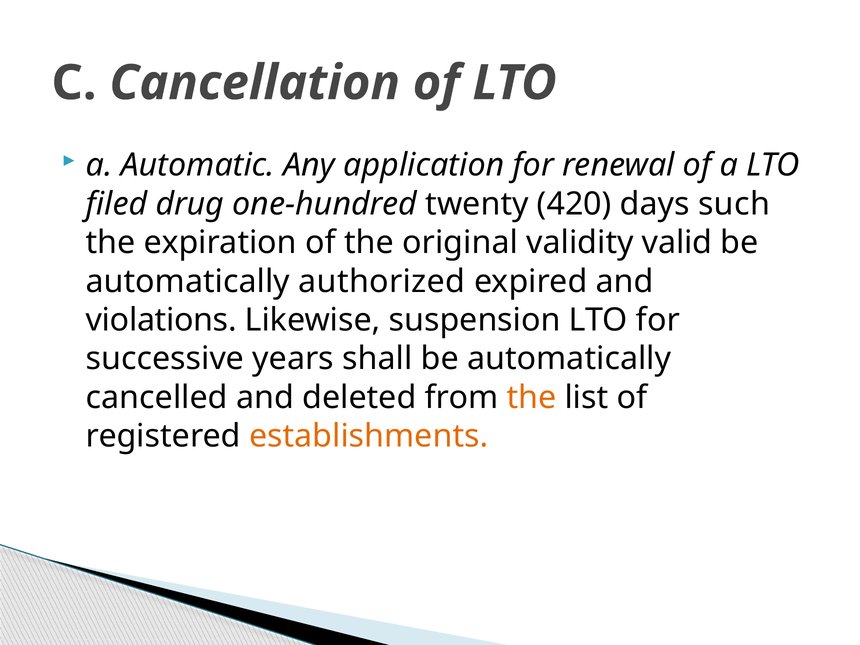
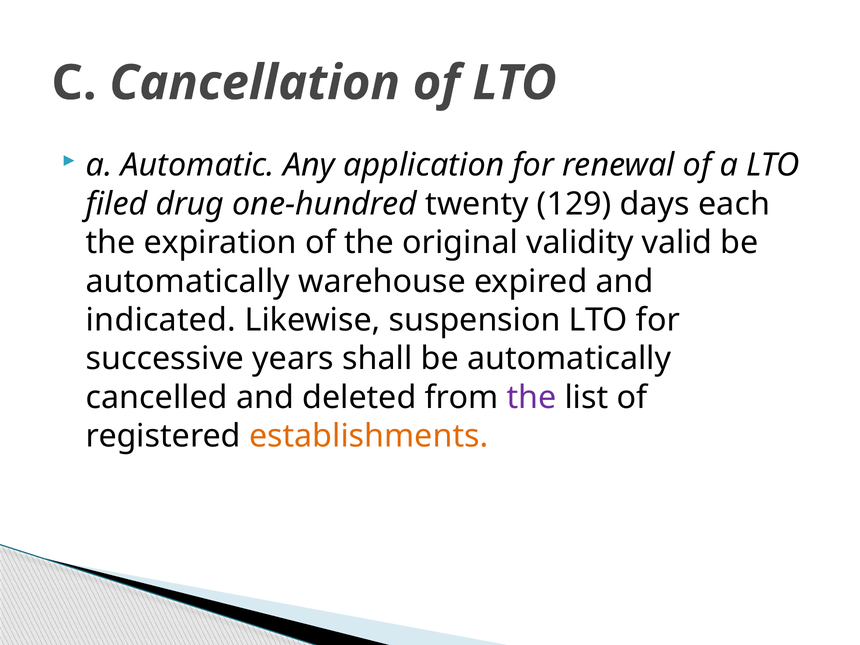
420: 420 -> 129
such: such -> each
authorized: authorized -> warehouse
violations: violations -> indicated
the at (531, 398) colour: orange -> purple
